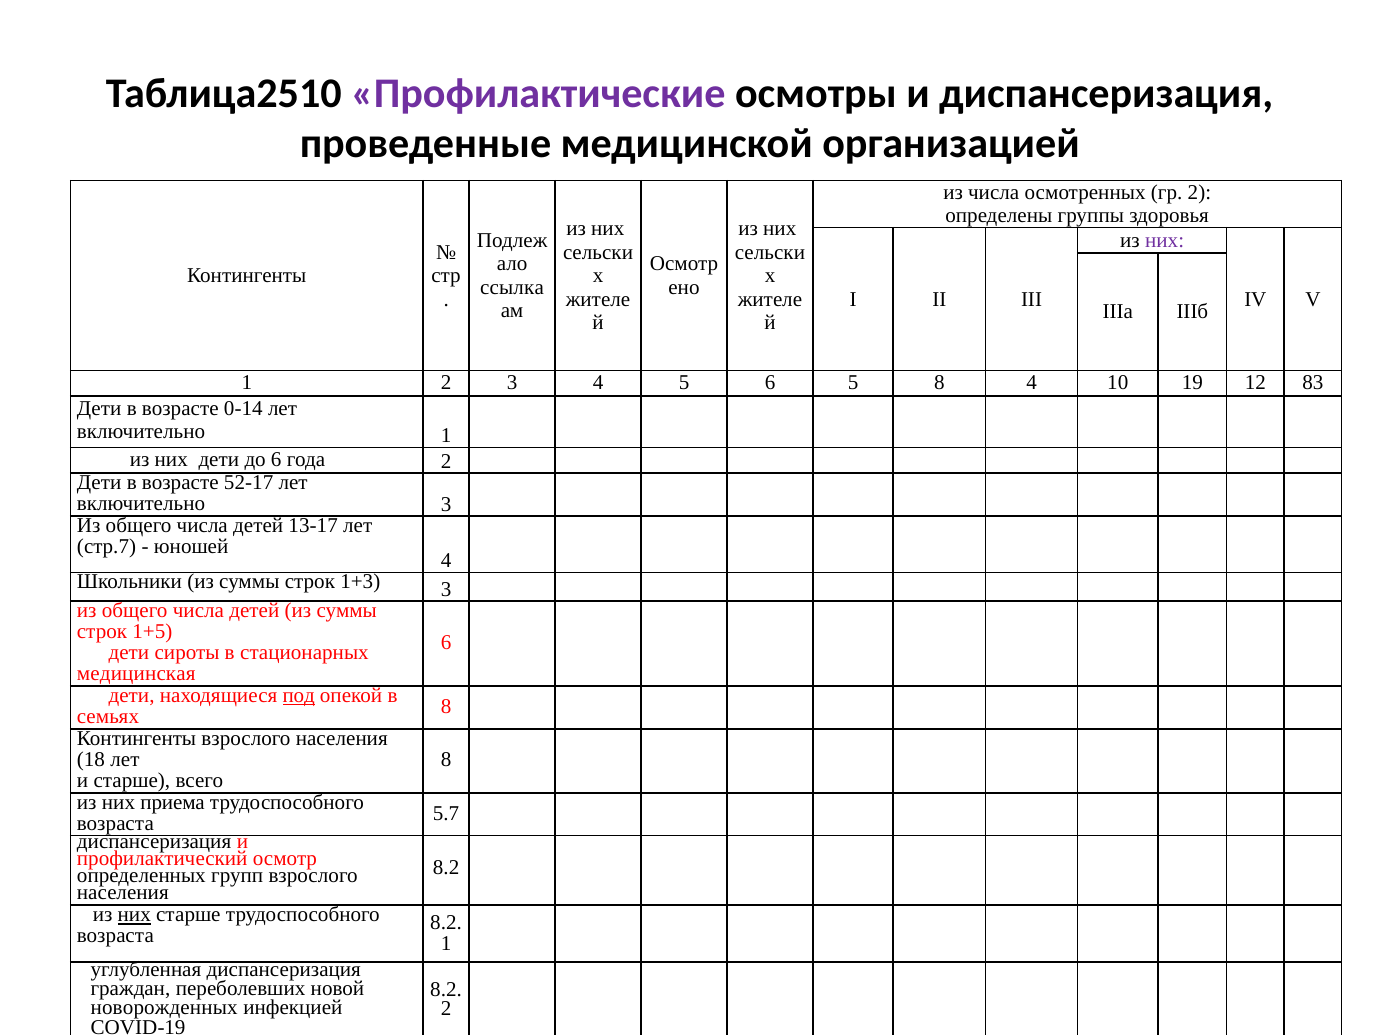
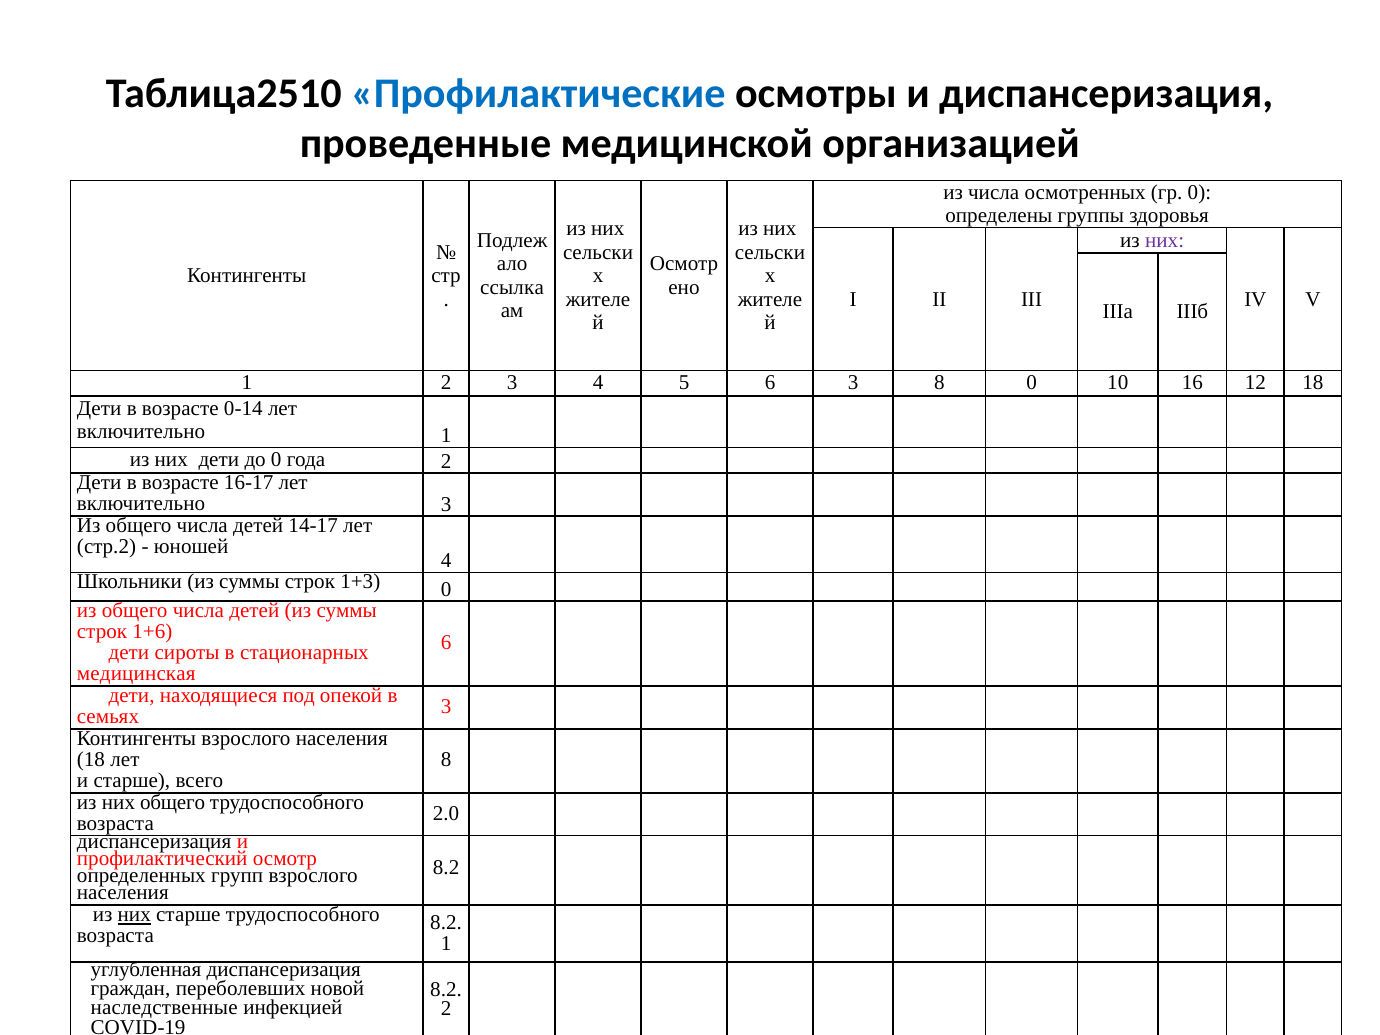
Профилактические colour: purple -> blue
гр 2: 2 -> 0
6 5: 5 -> 3
8 4: 4 -> 0
19: 19 -> 16
12 83: 83 -> 18
до 6: 6 -> 0
52-17: 52-17 -> 16-17
13-17: 13-17 -> 14-17
стр.7: стр.7 -> стр.2
1+3 3: 3 -> 0
1+5: 1+5 -> 1+6
под underline: present -> none
семьях 8: 8 -> 3
них приема: приема -> общего
5.7: 5.7 -> 2.0
новорожденных: новорожденных -> наследственные
